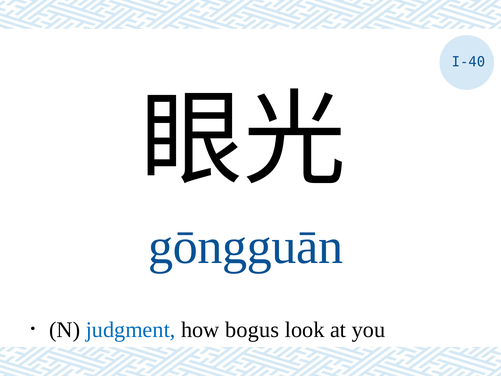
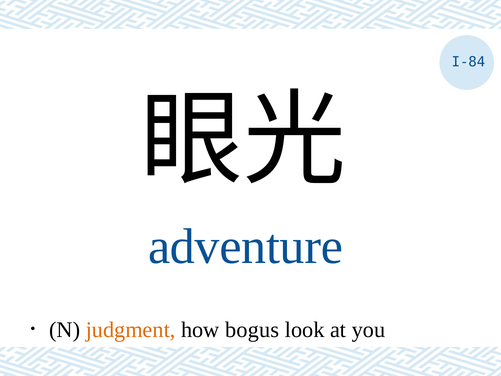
I-40: I-40 -> I-84
gōngguān: gōngguān -> adventure
judgment colour: blue -> orange
